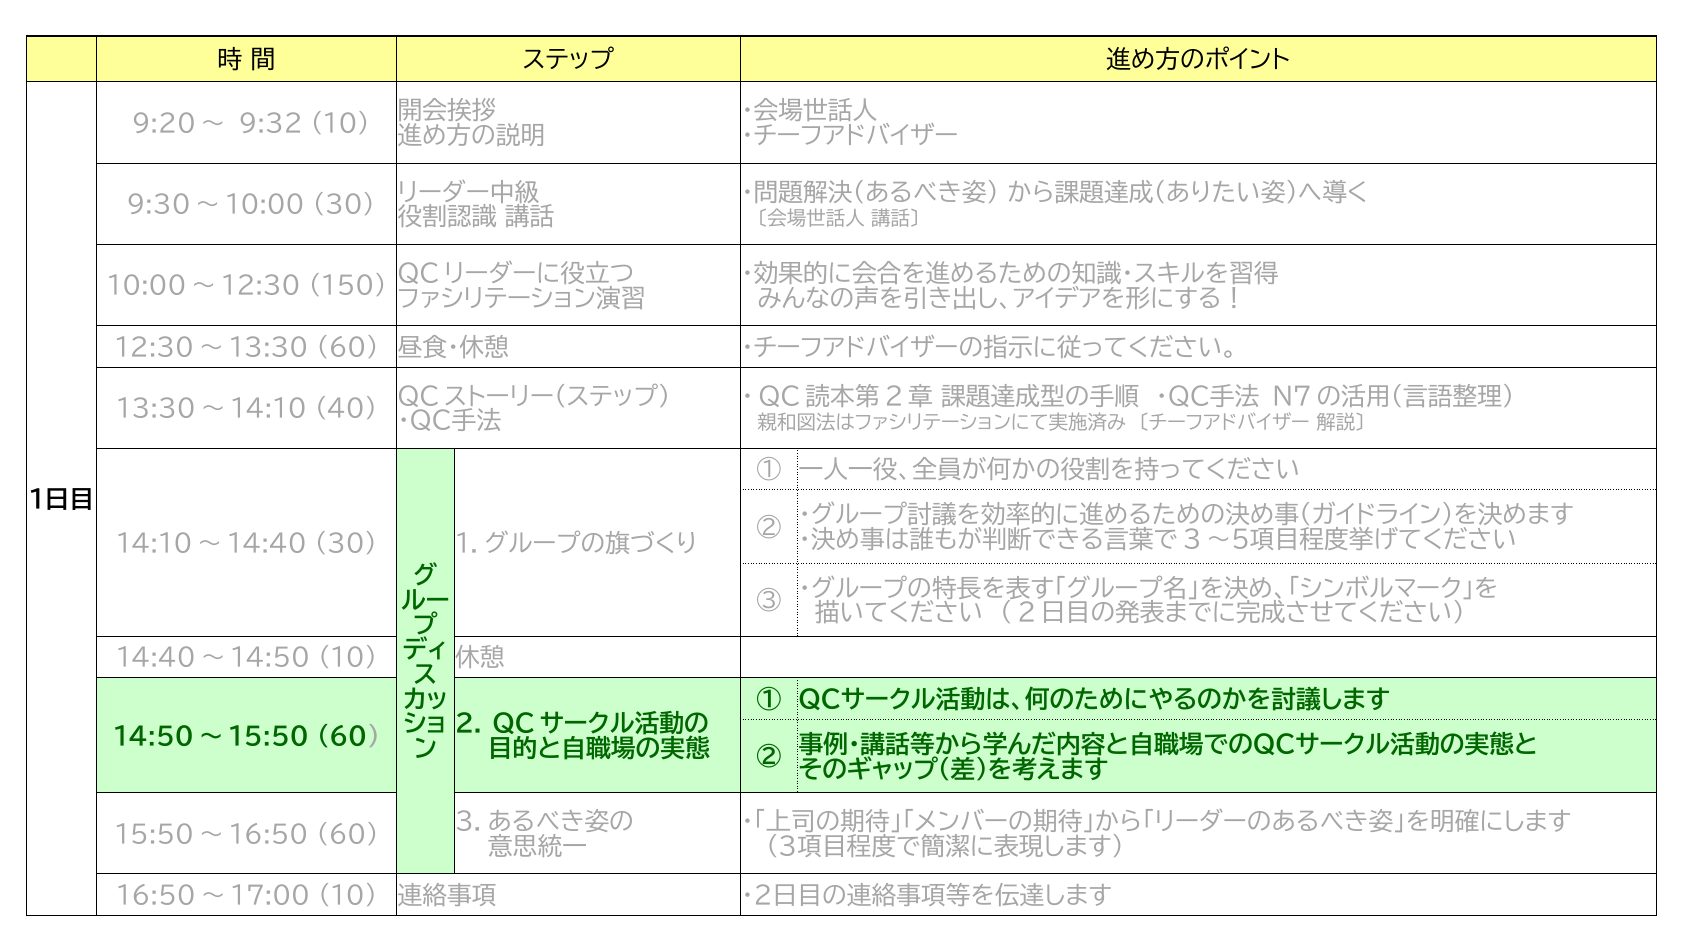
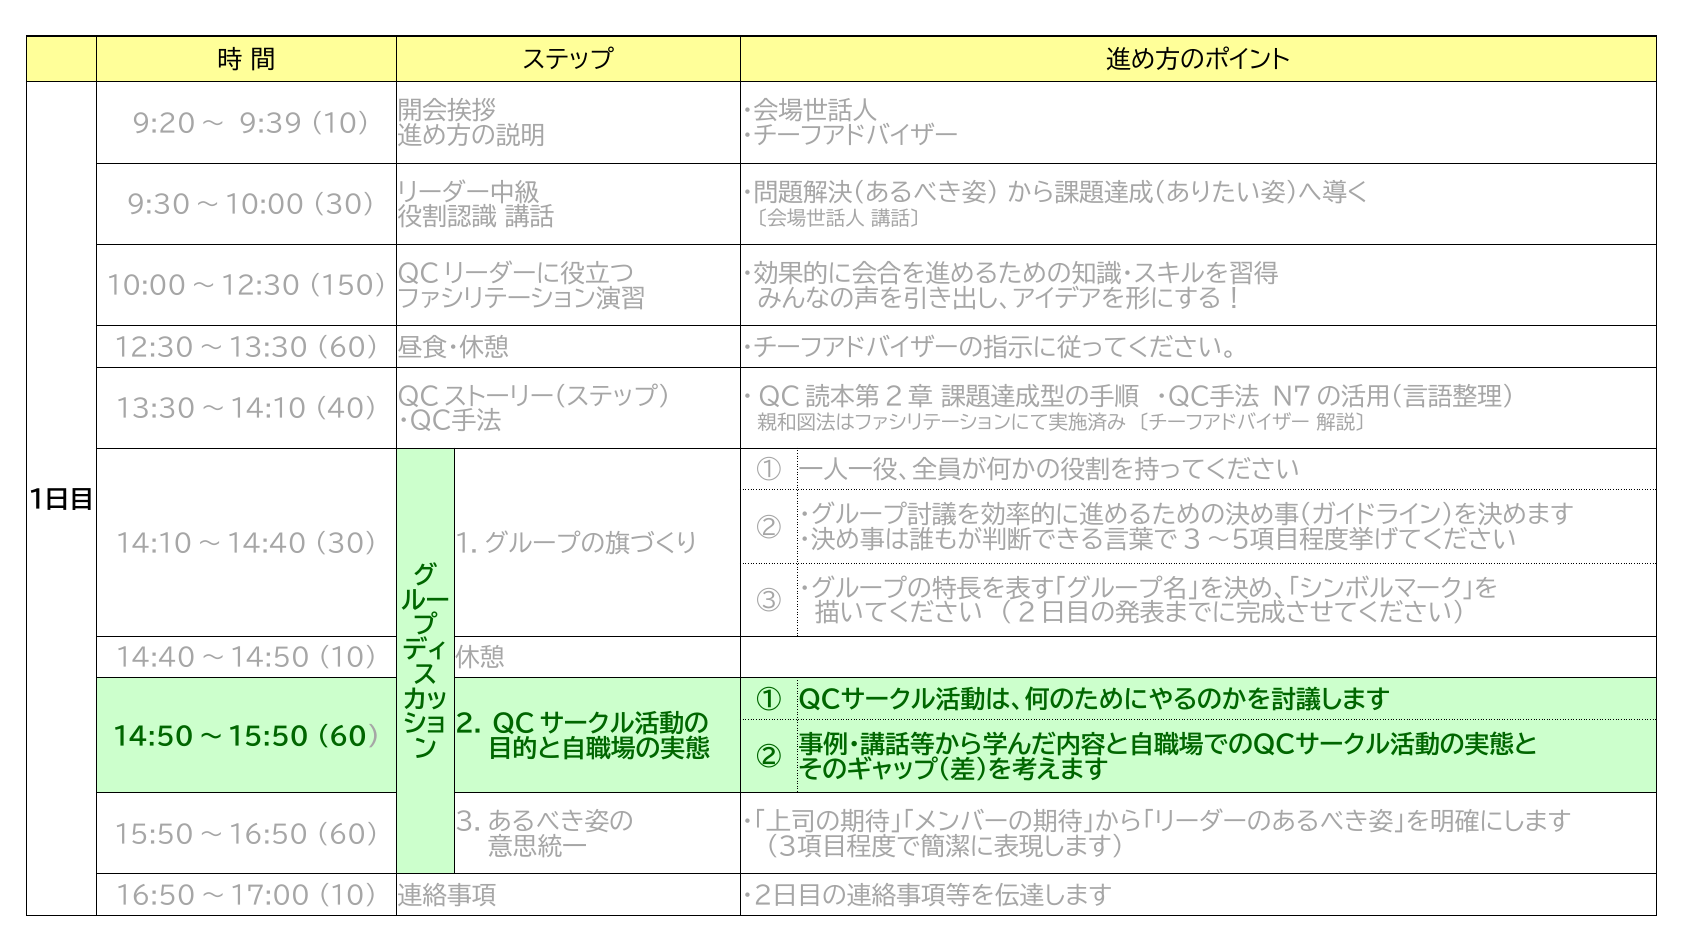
9:32: 9:32 -> 9:39
